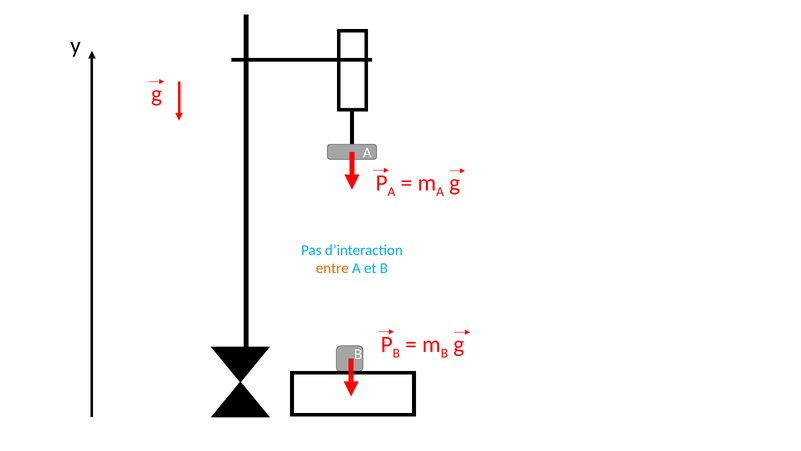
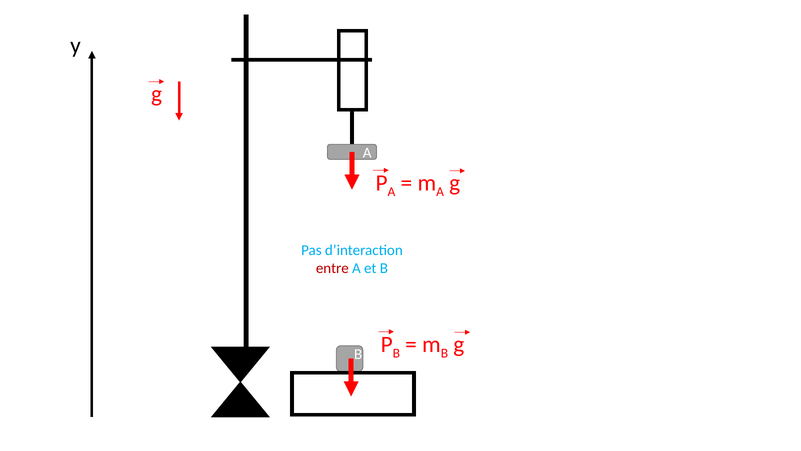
entre colour: orange -> red
